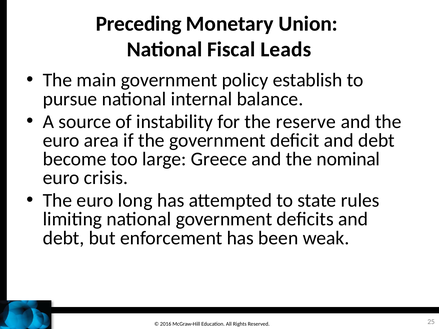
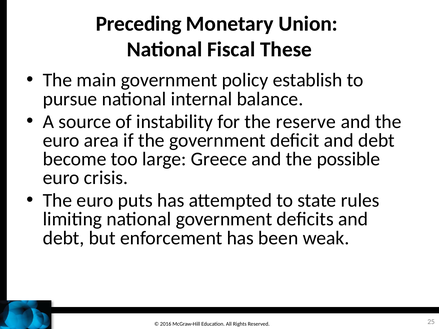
Leads: Leads -> These
nominal: nominal -> possible
long: long -> puts
